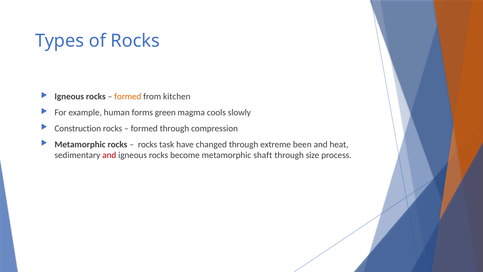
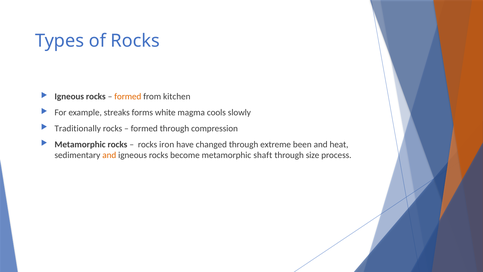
human: human -> streaks
green: green -> white
Construction: Construction -> Traditionally
task: task -> iron
and at (109, 155) colour: red -> orange
